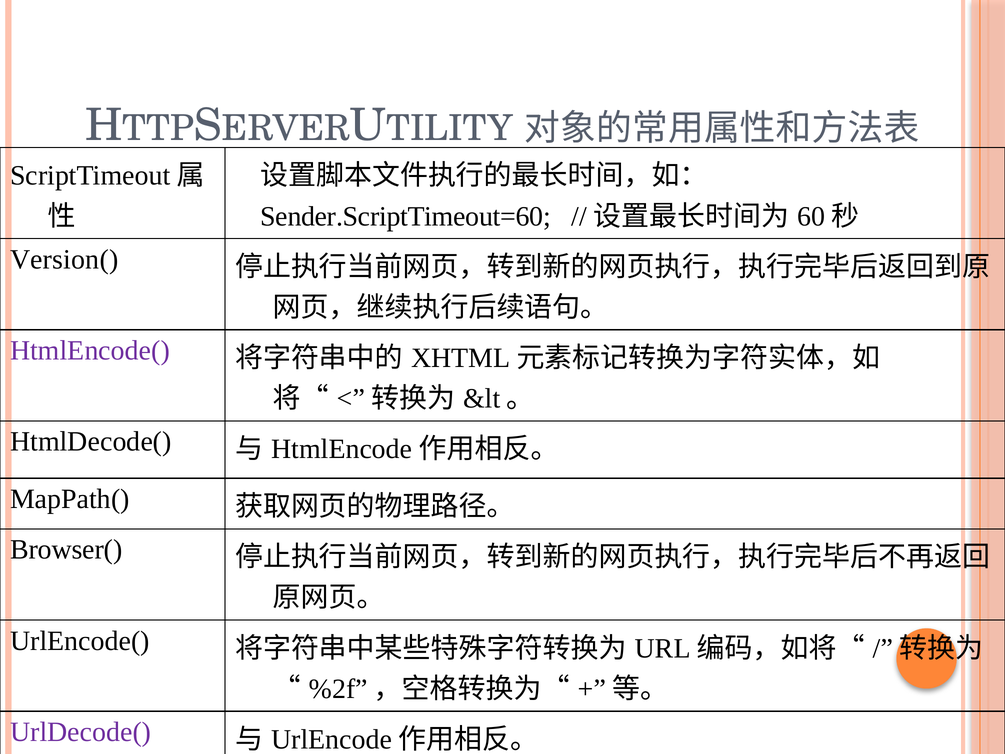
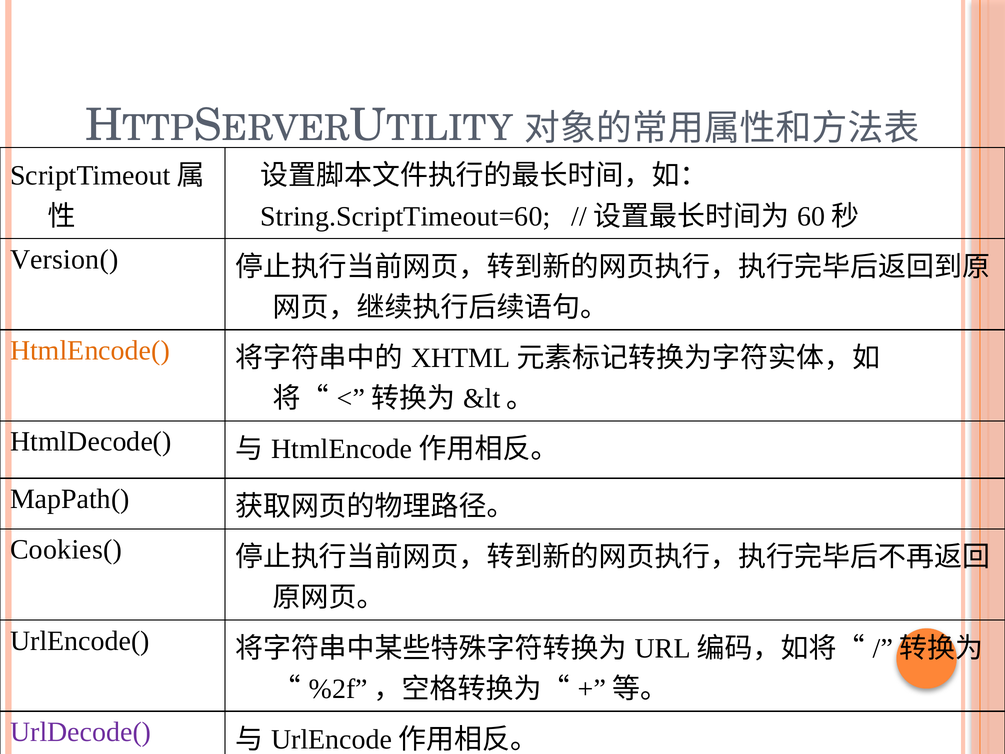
Sender.ScriptTimeout=60: Sender.ScriptTimeout=60 -> String.ScriptTimeout=60
HtmlEncode( colour: purple -> orange
Browser(: Browser( -> Cookies(
